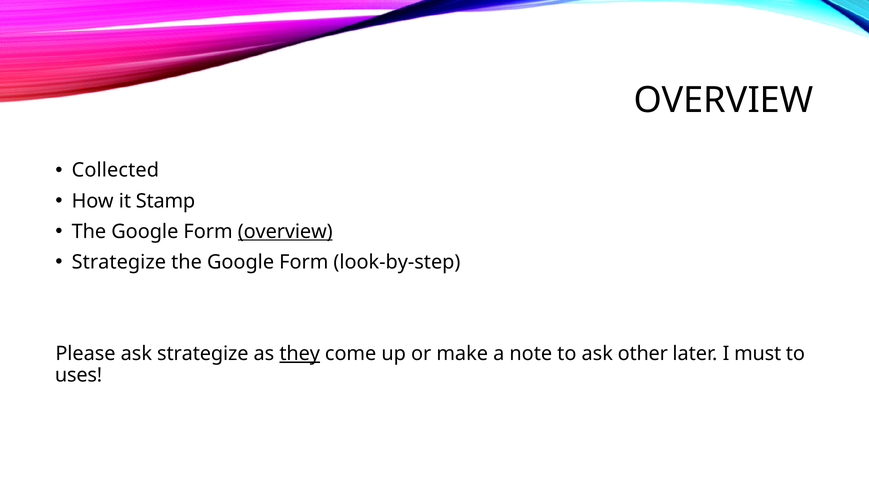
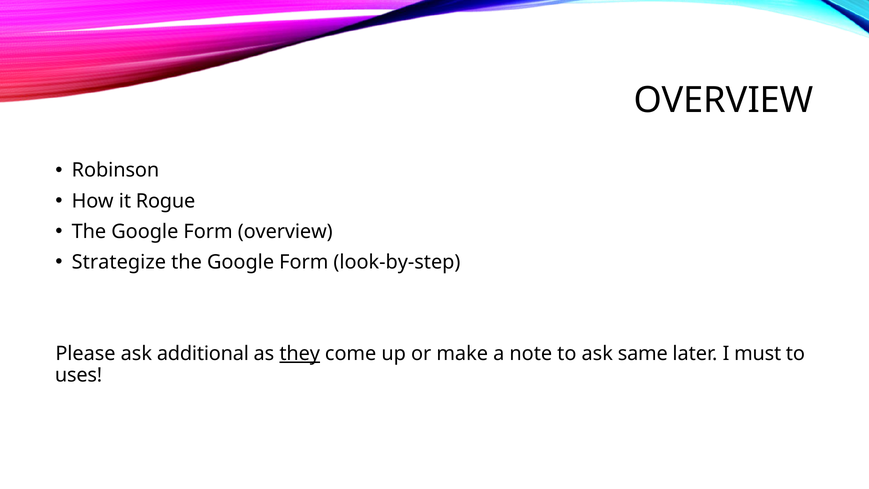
Collected: Collected -> Robinson
Stamp: Stamp -> Rogue
overview at (285, 231) underline: present -> none
ask strategize: strategize -> additional
other: other -> same
